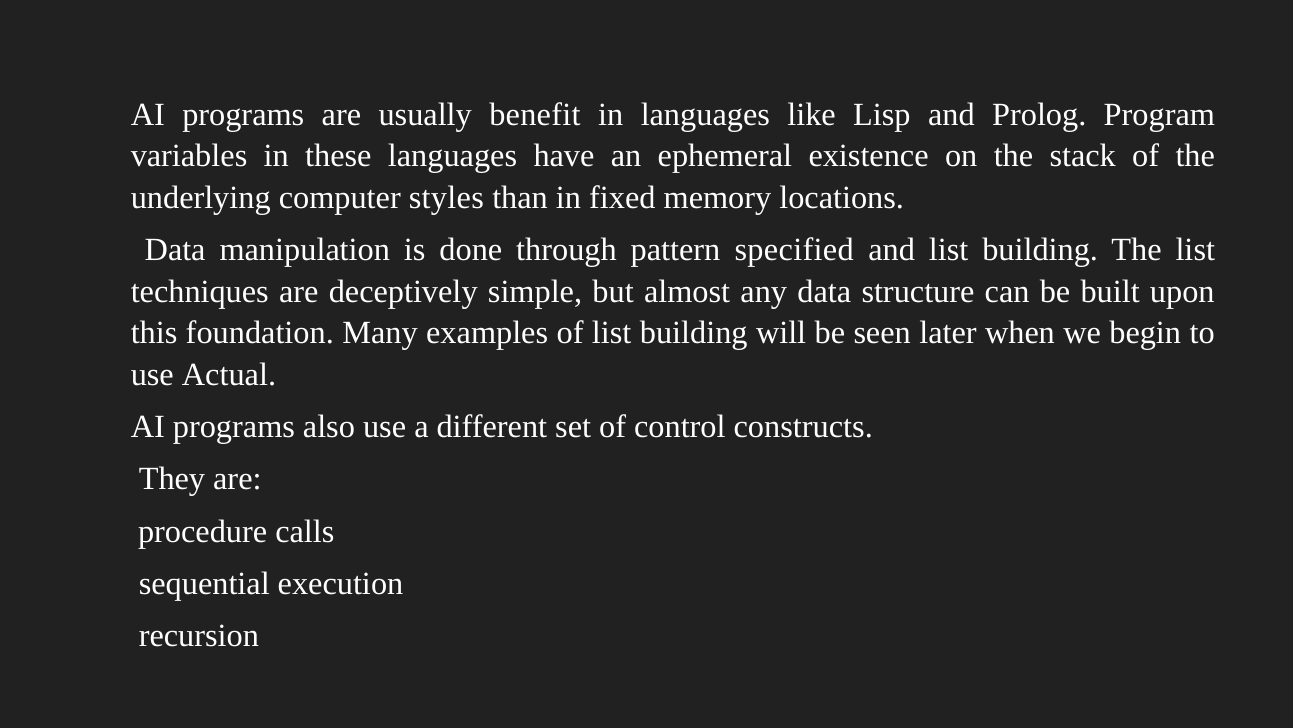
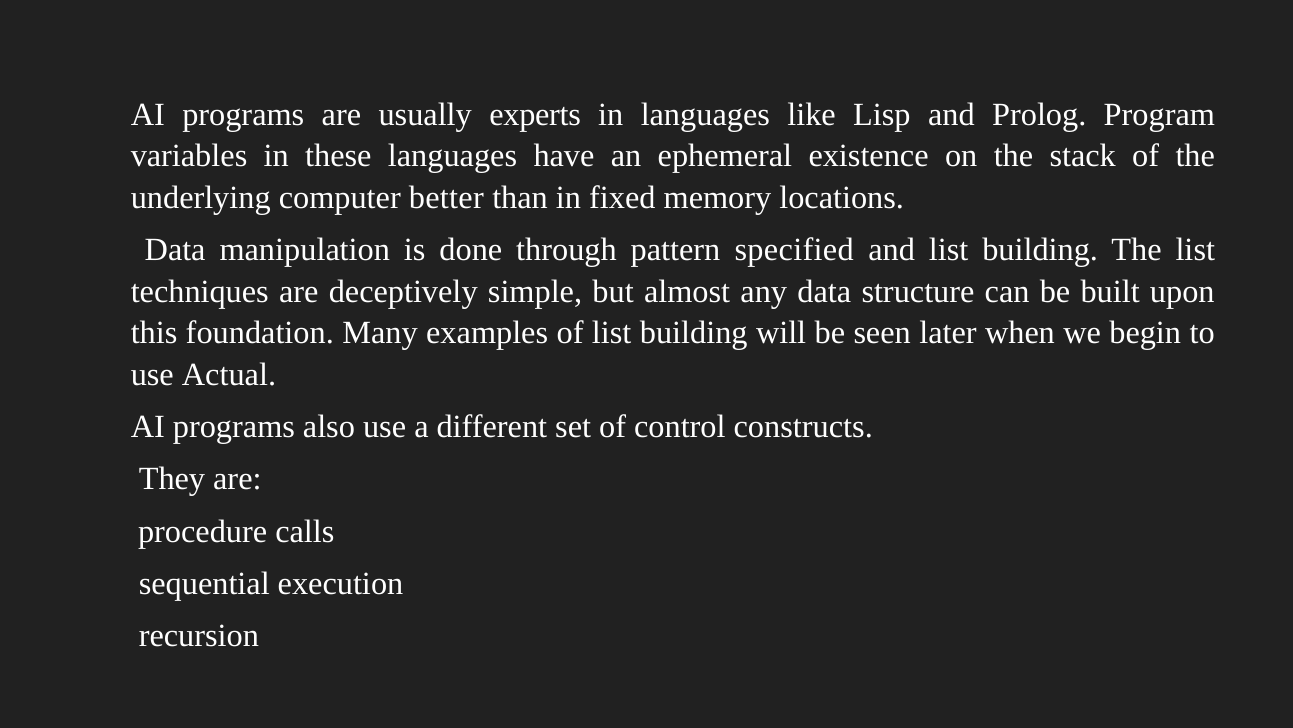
benefit: benefit -> experts
styles: styles -> better
